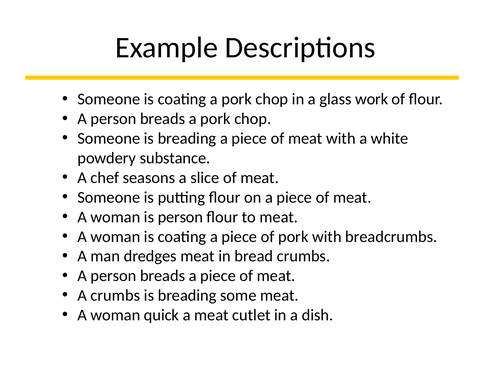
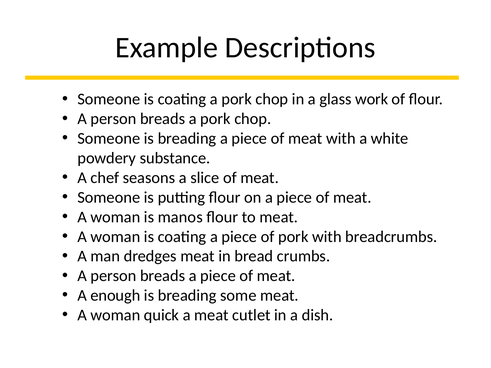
is person: person -> manos
A crumbs: crumbs -> enough
